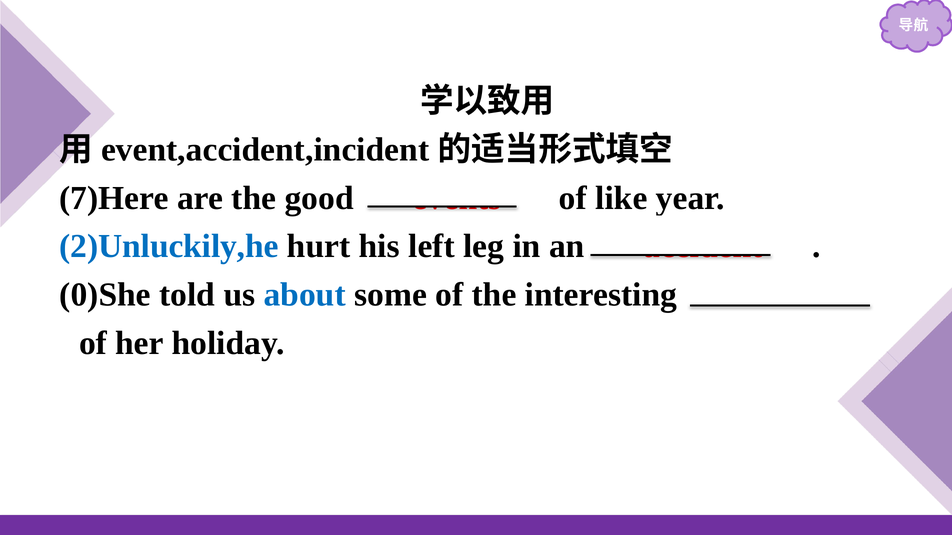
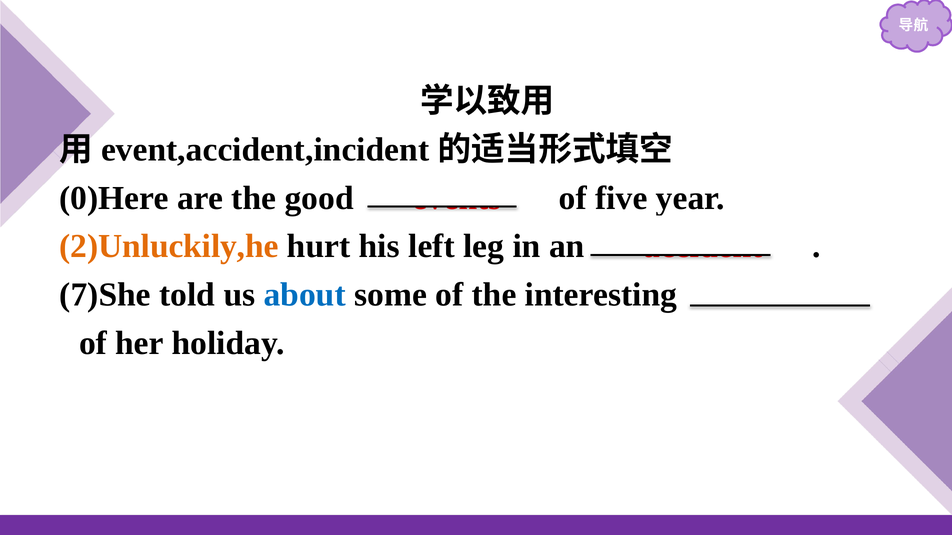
7)Here: 7)Here -> 0)Here
like: like -> five
2)Unluckily,he colour: blue -> orange
0)She: 0)She -> 7)She
